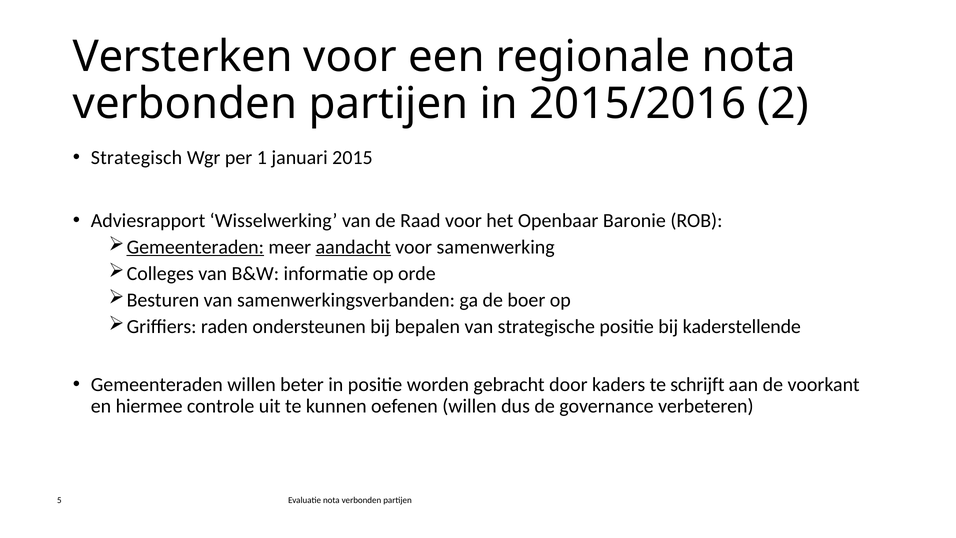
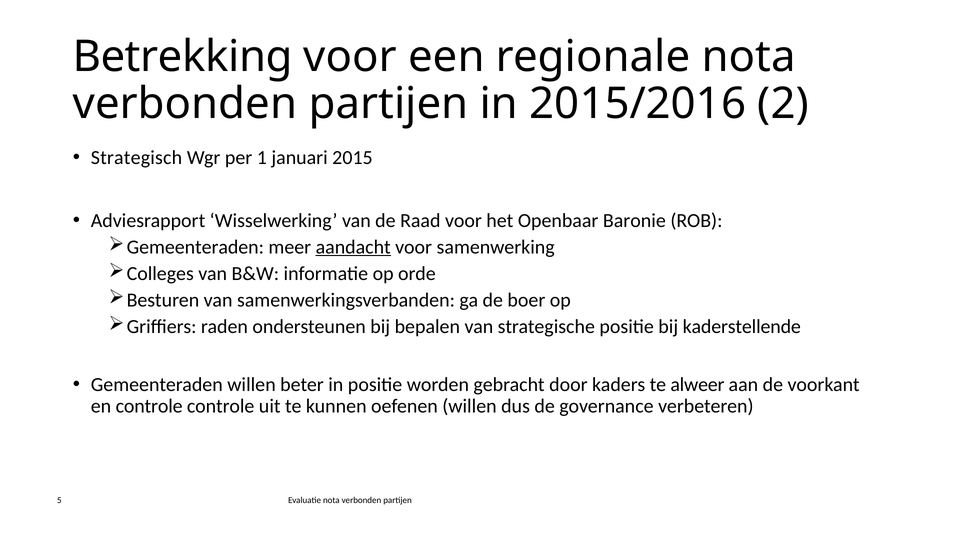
Versterken: Versterken -> Betrekking
Gemeenteraden at (195, 247) underline: present -> none
schrijft: schrijft -> alweer
en hiermee: hiermee -> controle
